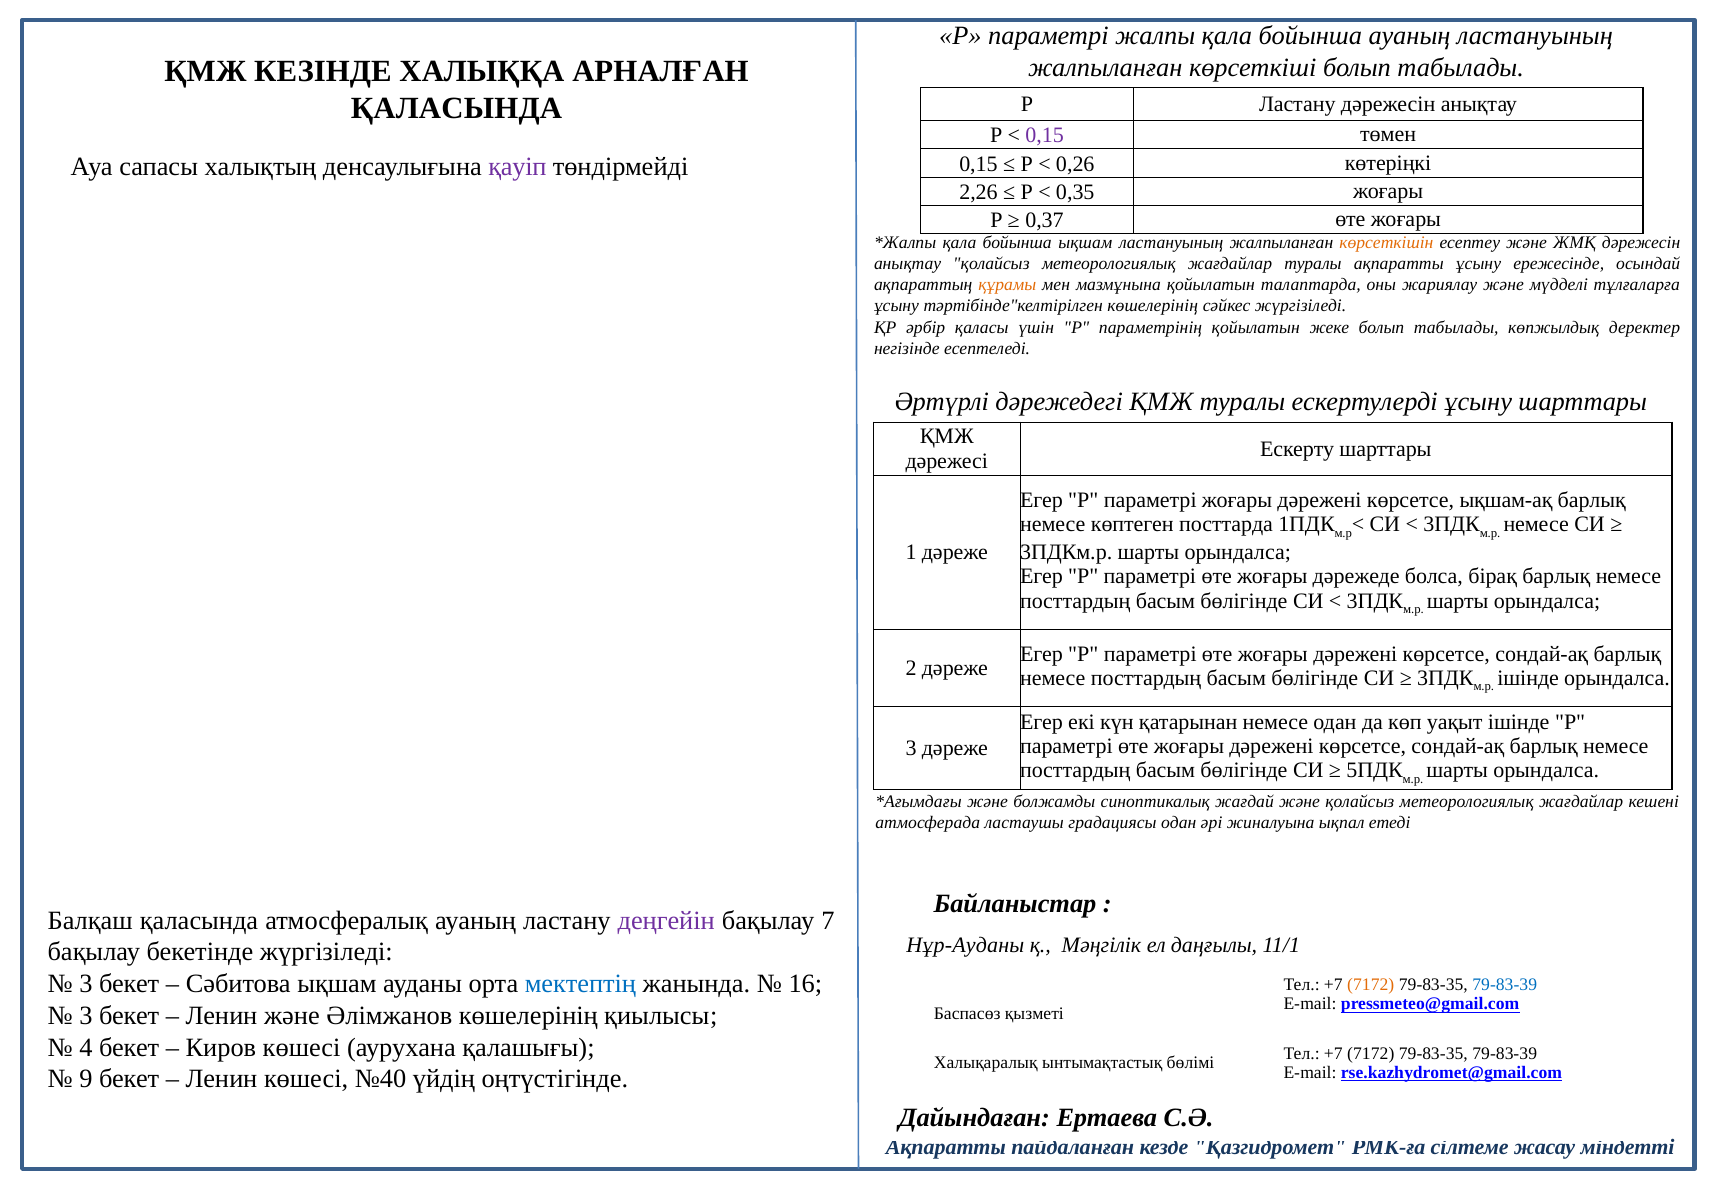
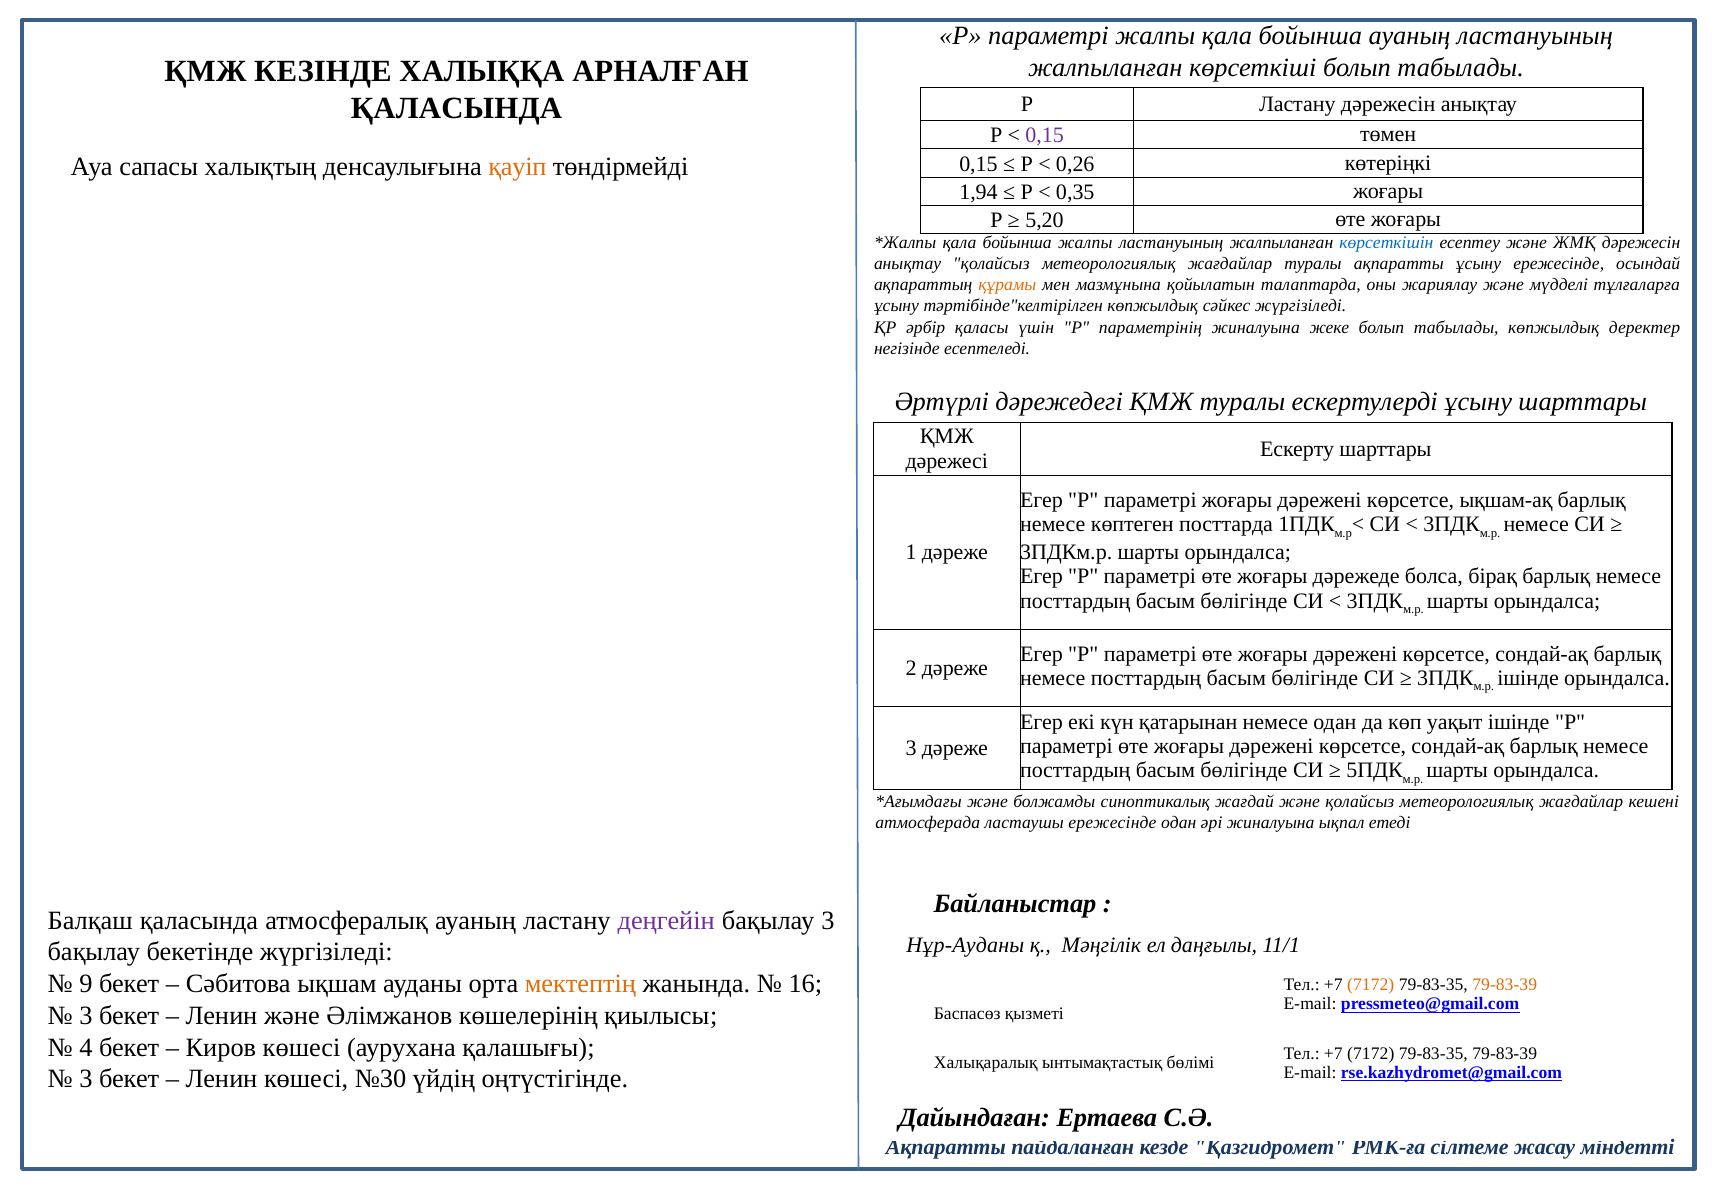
қауіп colour: purple -> orange
2,26: 2,26 -> 1,94
0,37: 0,37 -> 5,20
бойынша ықшам: ықшам -> жалпы
көрсеткішін colour: orange -> blue
тәртібінде"келтірілген көшелерінің: көшелерінің -> көпжылдық
параметрінің қойылатын: қойылатын -> жиналуына
ластаушы градациясы: градациясы -> ережесінде
бақылау 7: 7 -> 3
3 at (86, 984): 3 -> 9
мектептің colour: blue -> orange
79-83-39 at (1505, 984) colour: blue -> orange
9 at (86, 1079): 9 -> 3
№40: №40 -> №30
